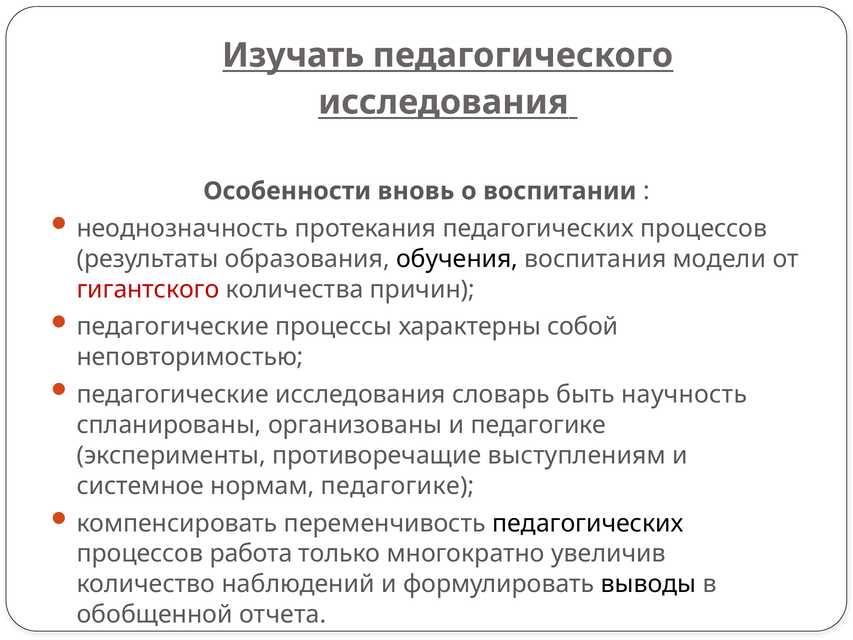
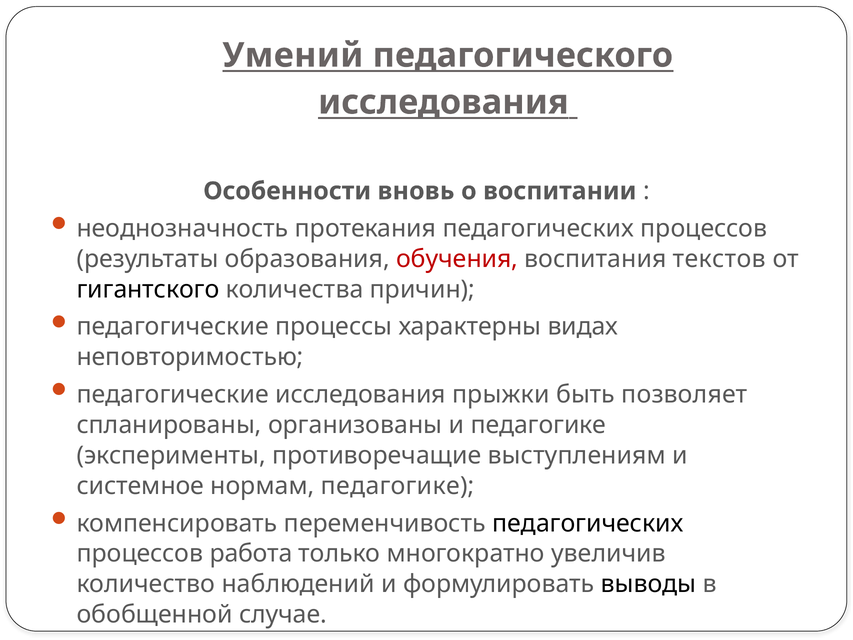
Изучать: Изучать -> Умений
обучения colour: black -> red
модели: модели -> текстов
гигантского colour: red -> black
собой: собой -> видах
словарь: словарь -> прыжки
научность: научность -> позволяет
отчета: отчета -> случае
